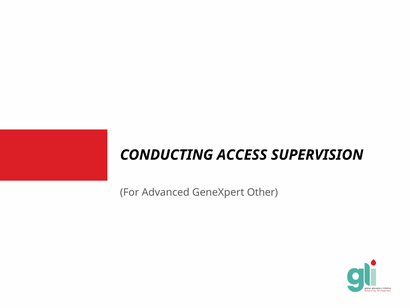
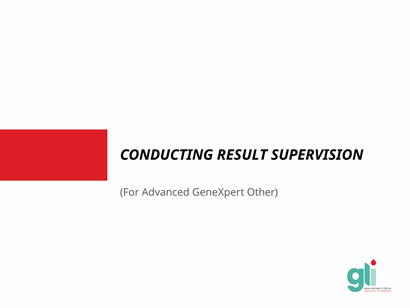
ACCESS: ACCESS -> RESULT
